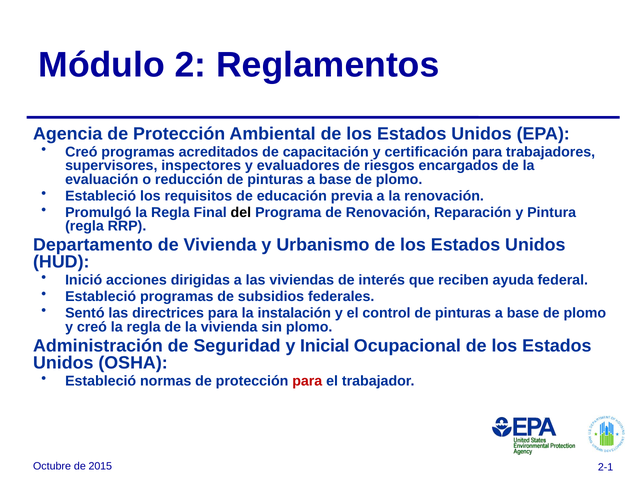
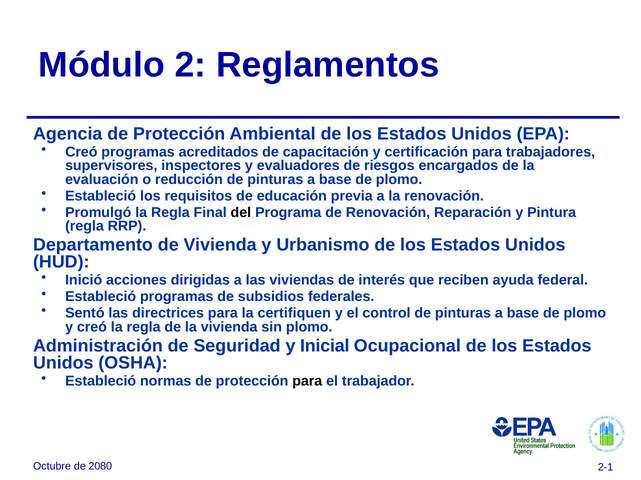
instalación: instalación -> certifiquen
para at (307, 382) colour: red -> black
2015: 2015 -> 2080
